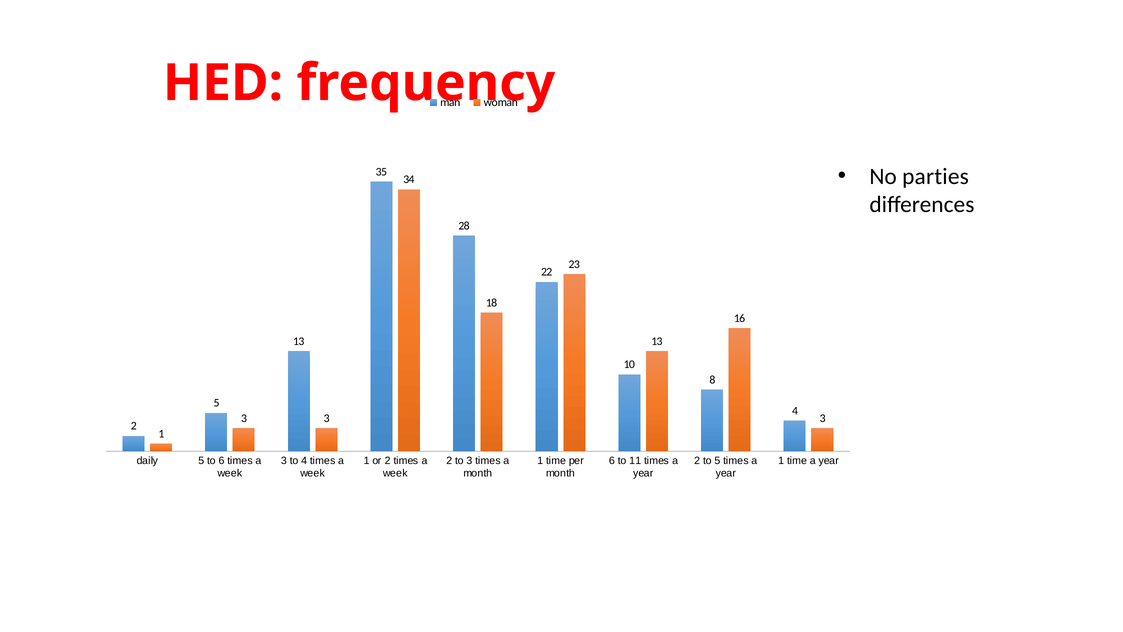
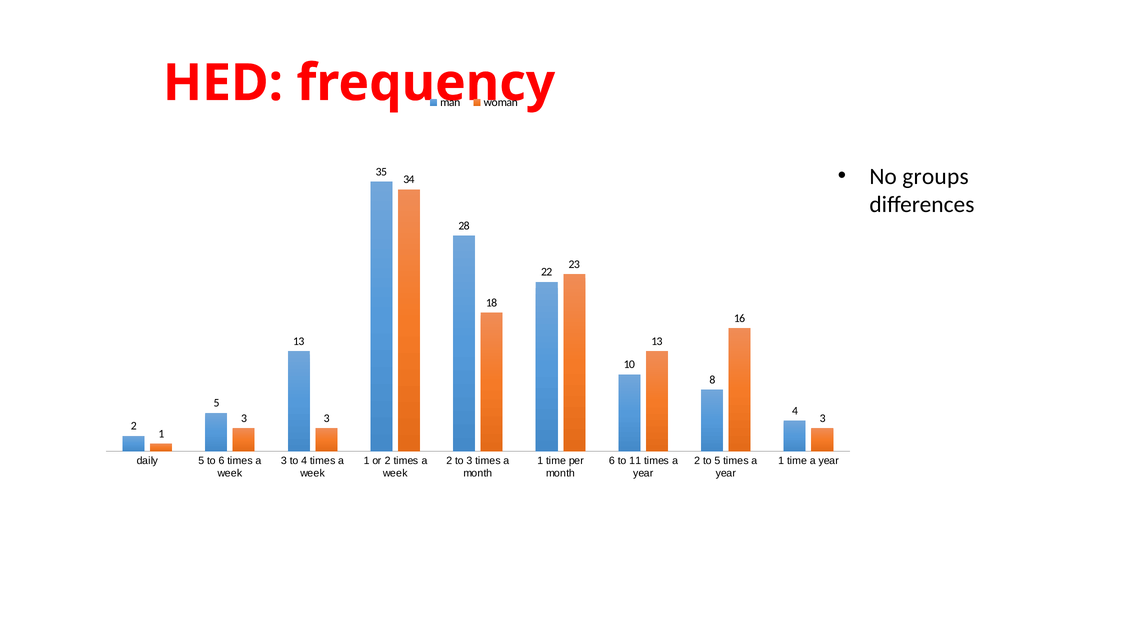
parties: parties -> groups
